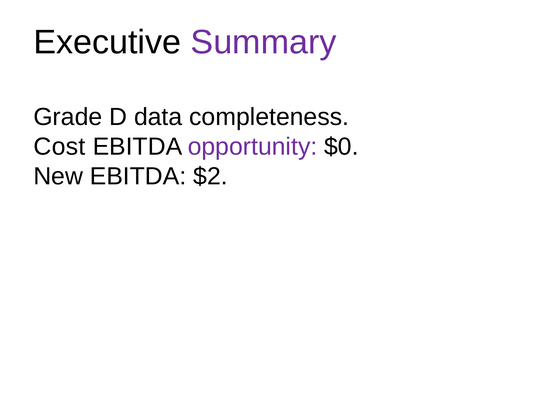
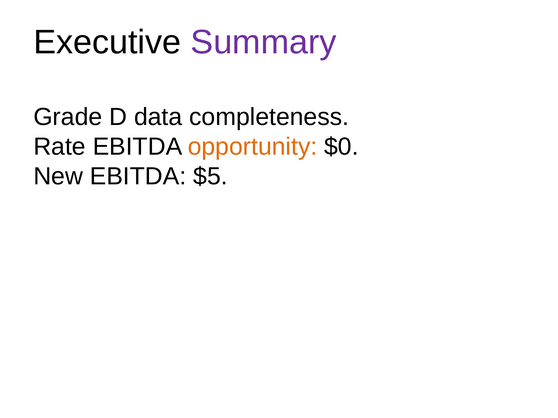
Cost: Cost -> Rate
opportunity colour: purple -> orange
$2: $2 -> $5
